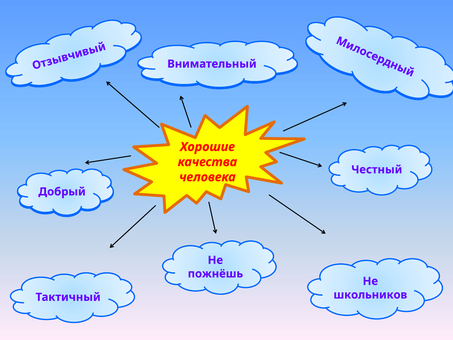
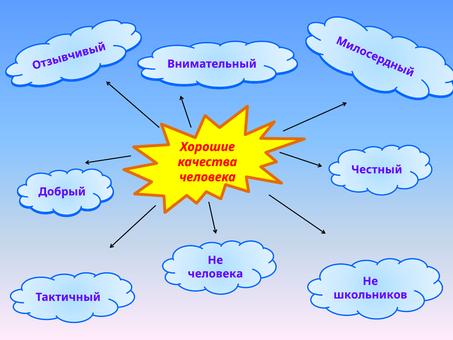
пожнёшь at (215, 274): пожнёшь -> человека
